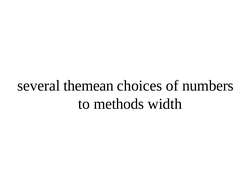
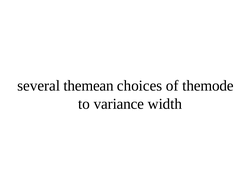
numbers: numbers -> themode
methods: methods -> variance
